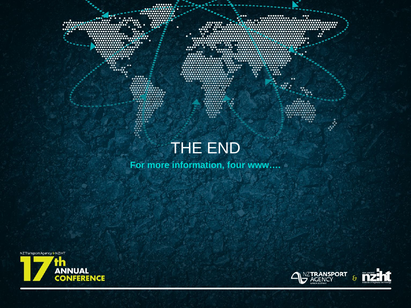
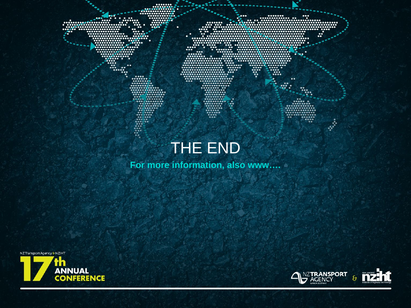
four: four -> also
